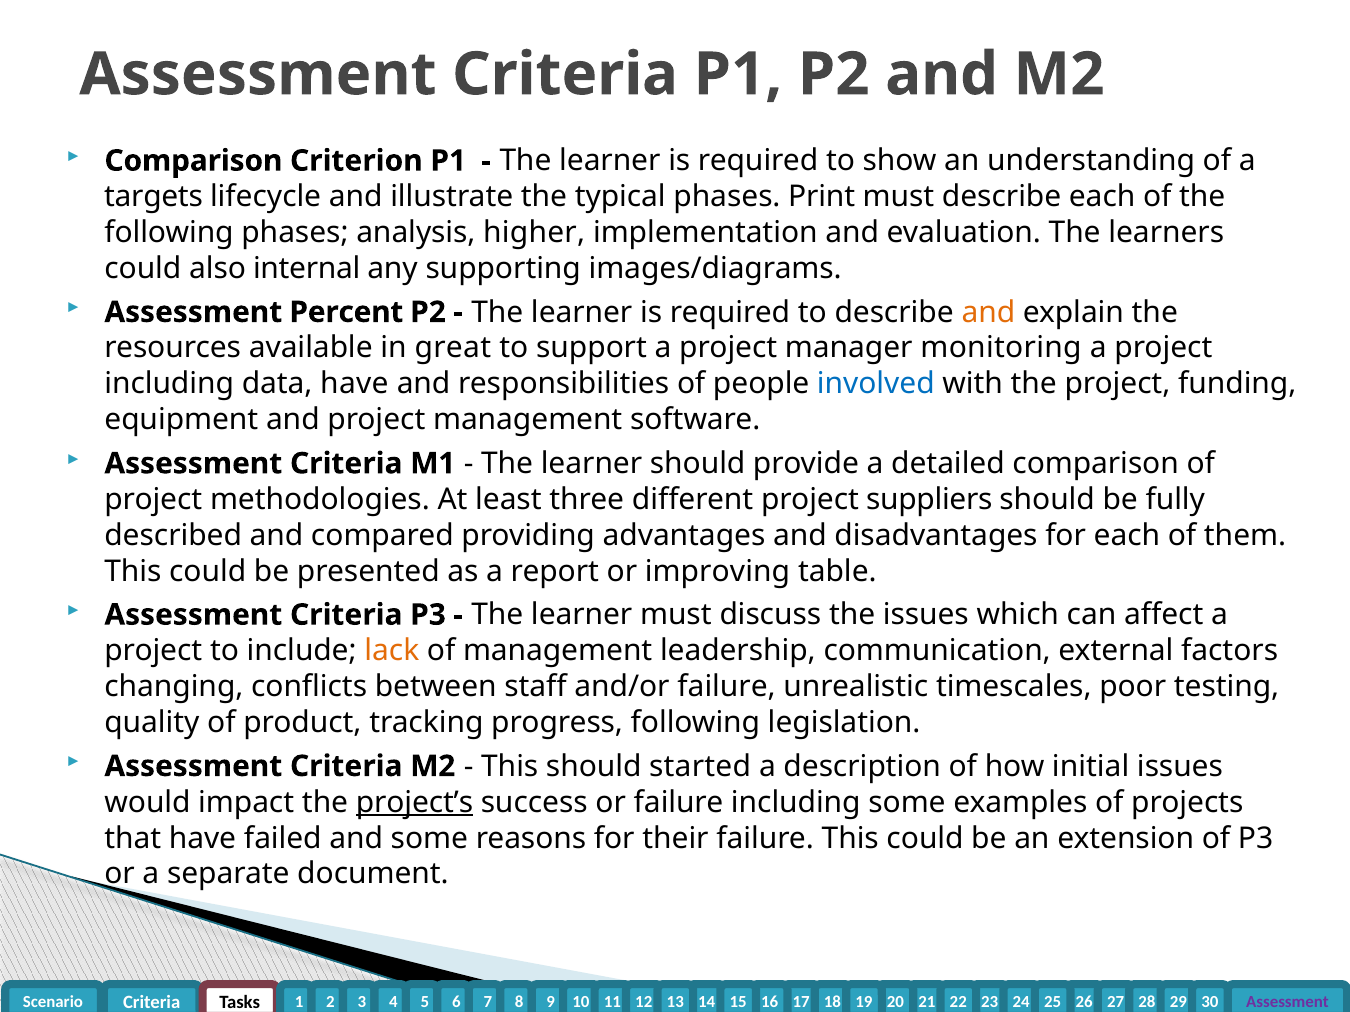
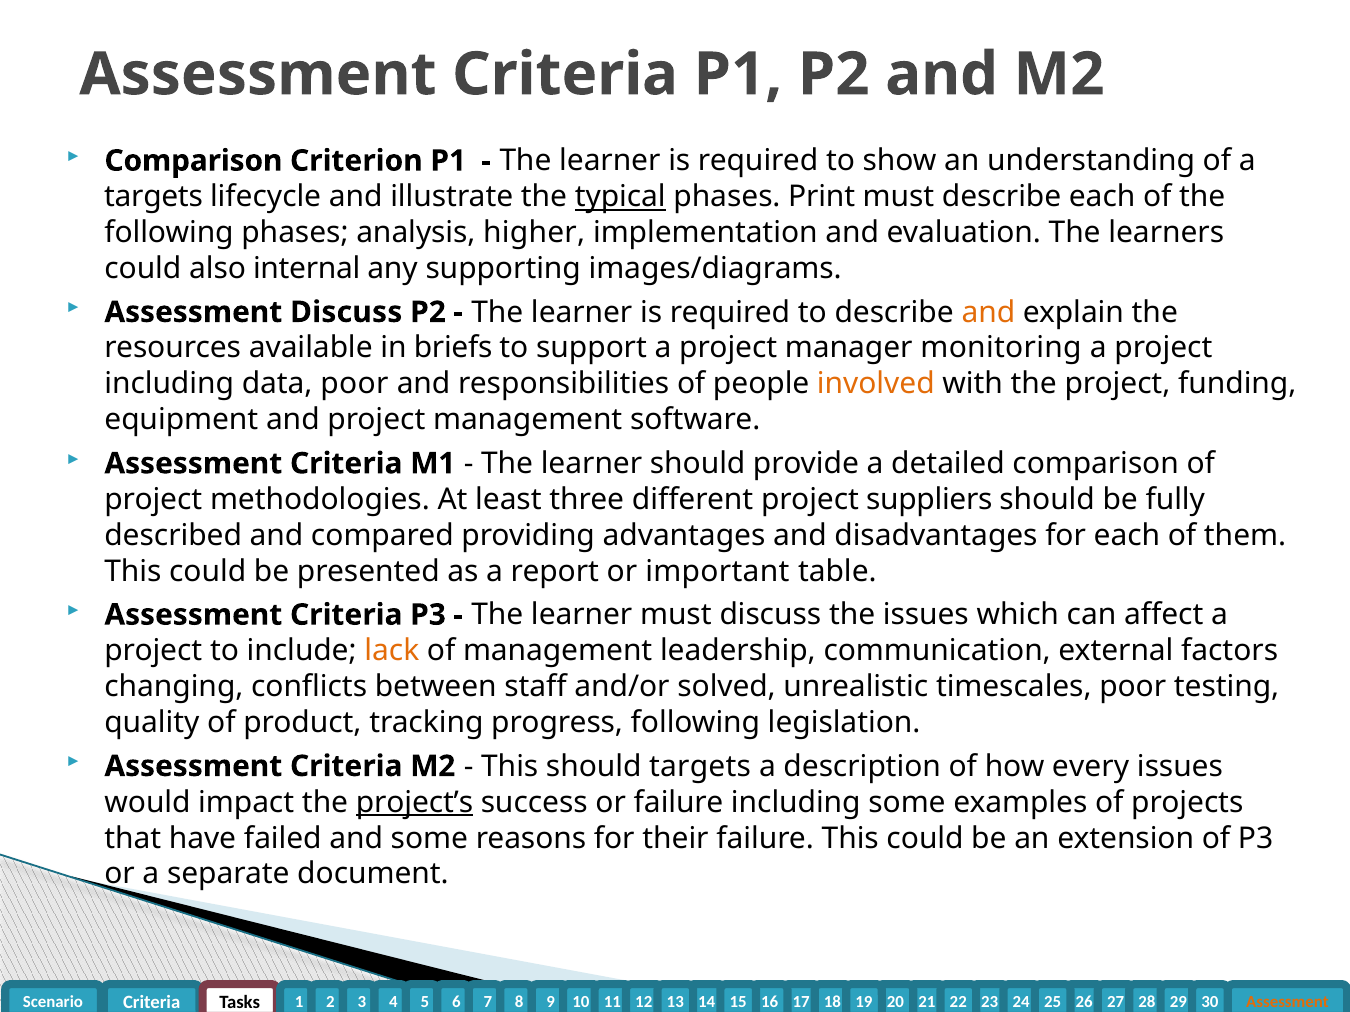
typical underline: none -> present
Assessment Percent: Percent -> Discuss
great: great -> briefs
data have: have -> poor
involved colour: blue -> orange
improving: improving -> important
and/or failure: failure -> solved
should started: started -> targets
initial: initial -> every
Assessment at (1287, 1002) colour: purple -> orange
